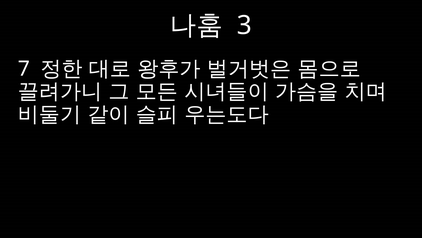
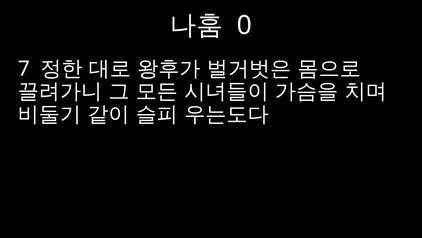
3: 3 -> 0
